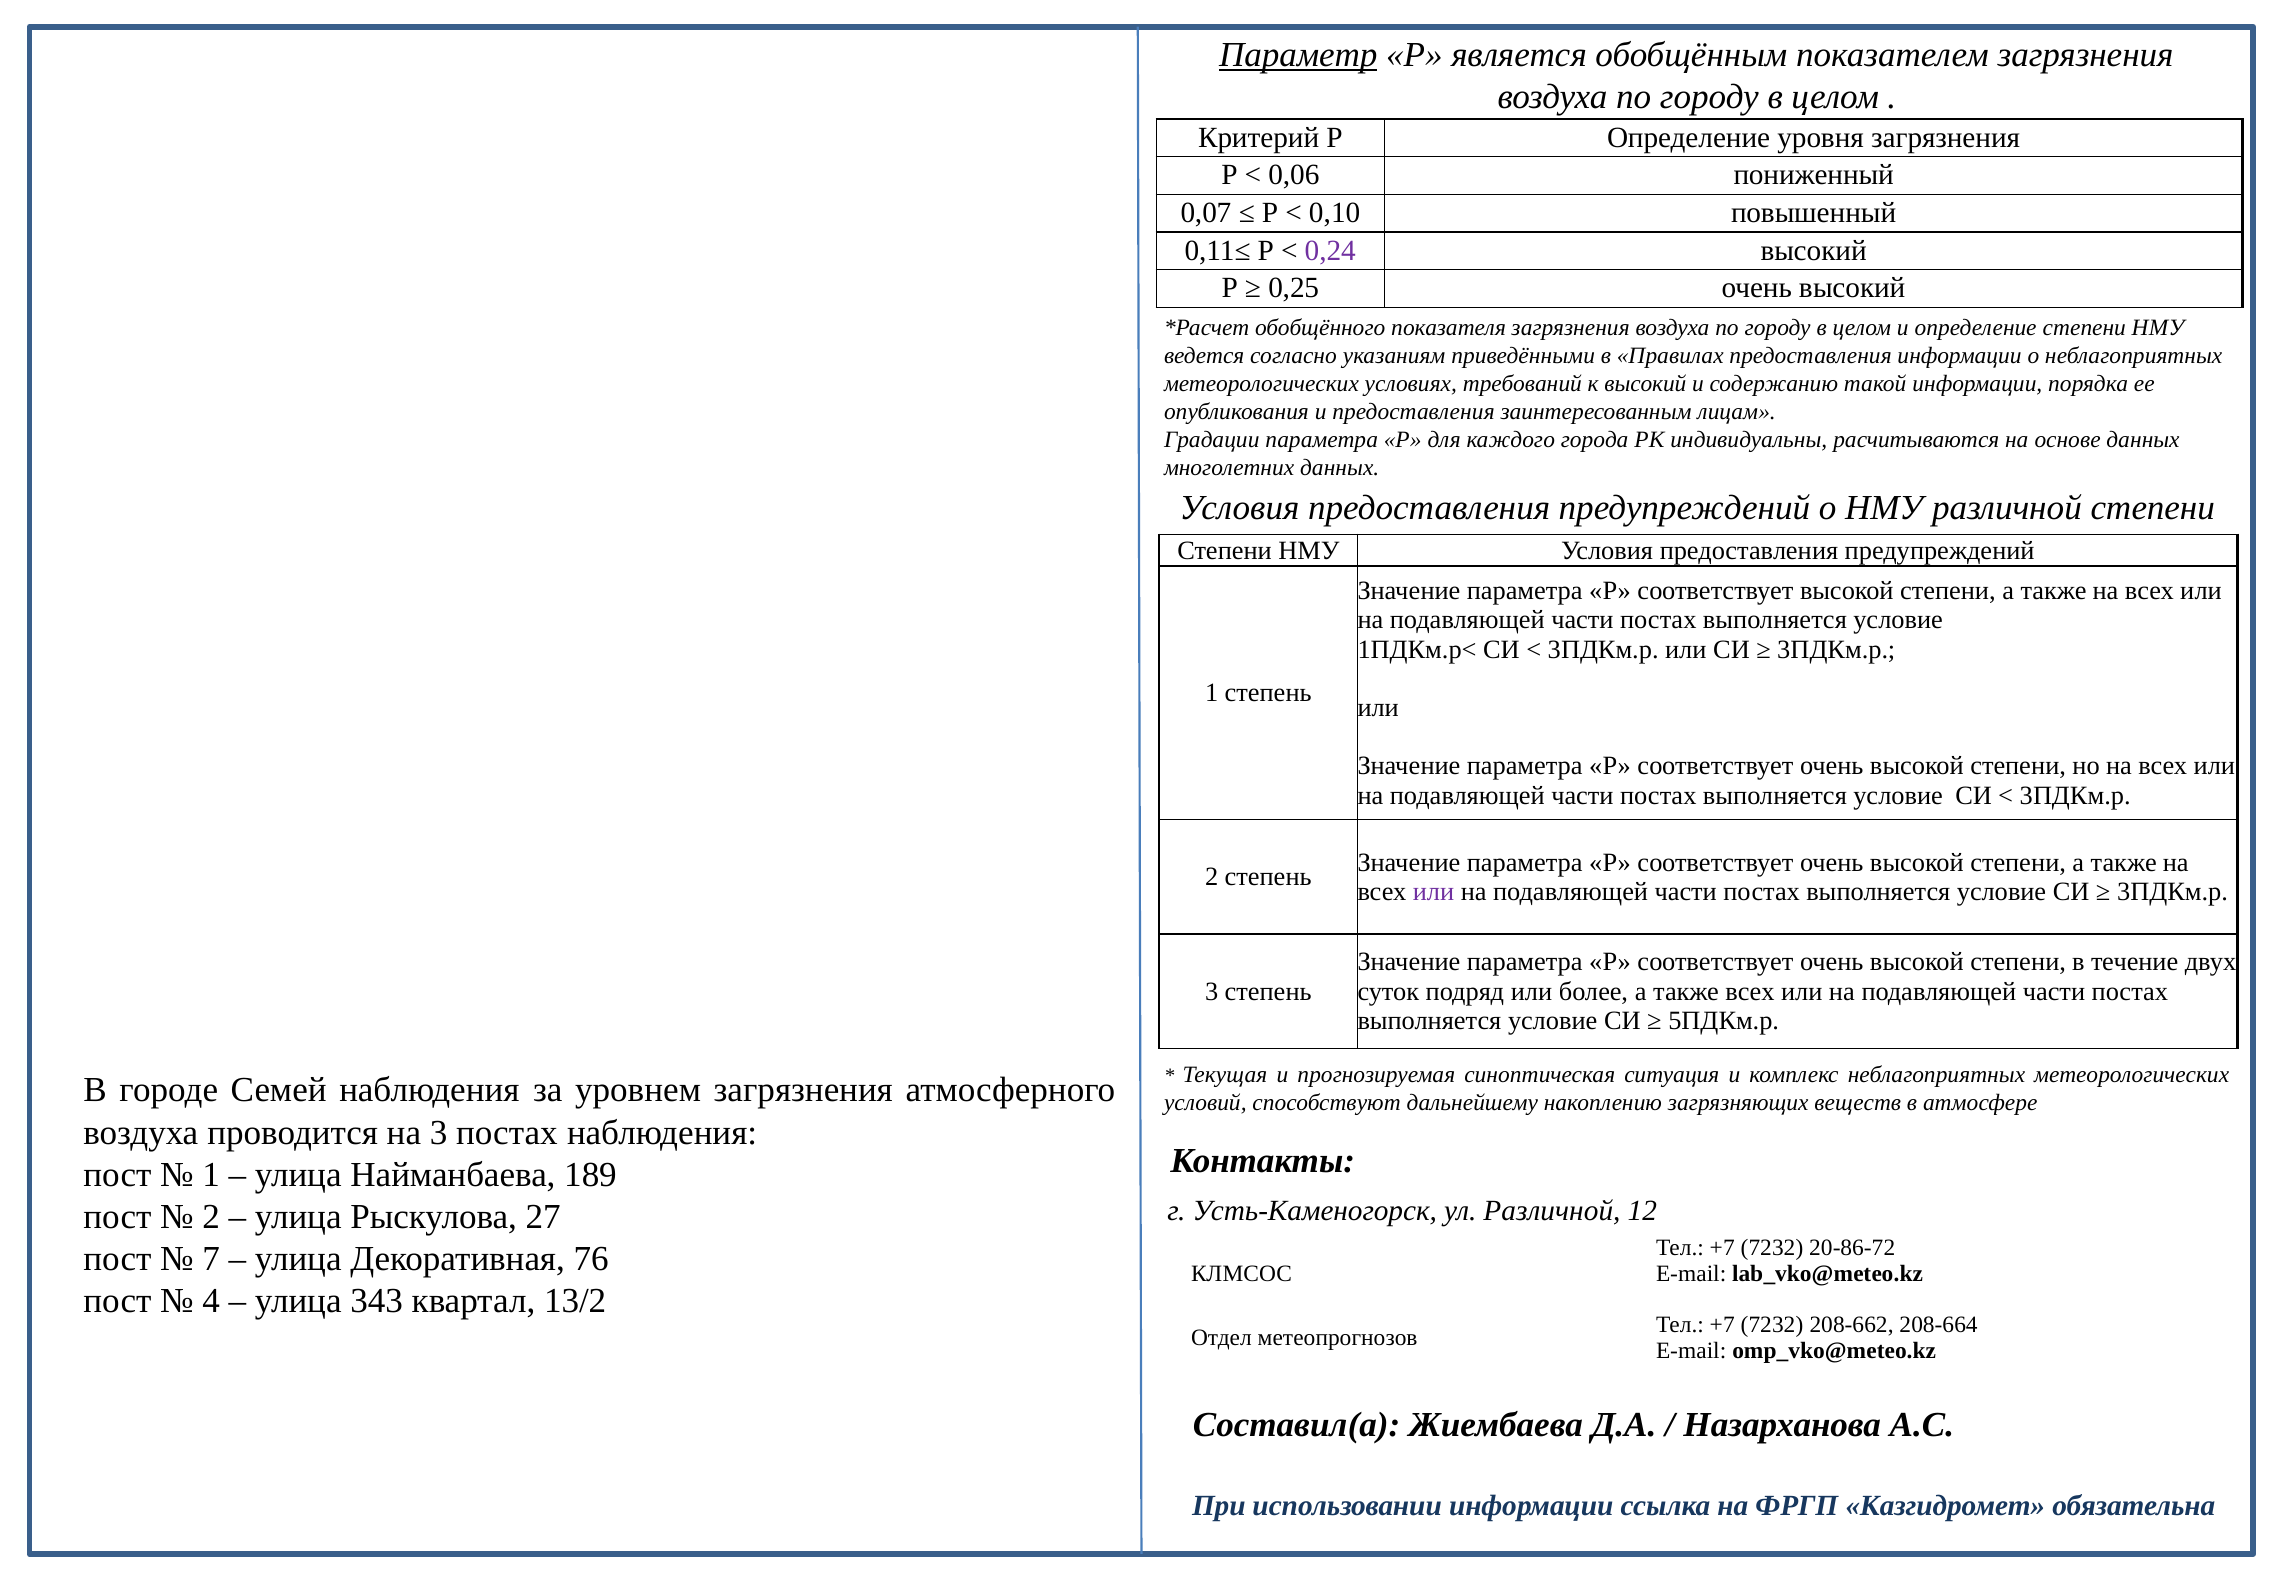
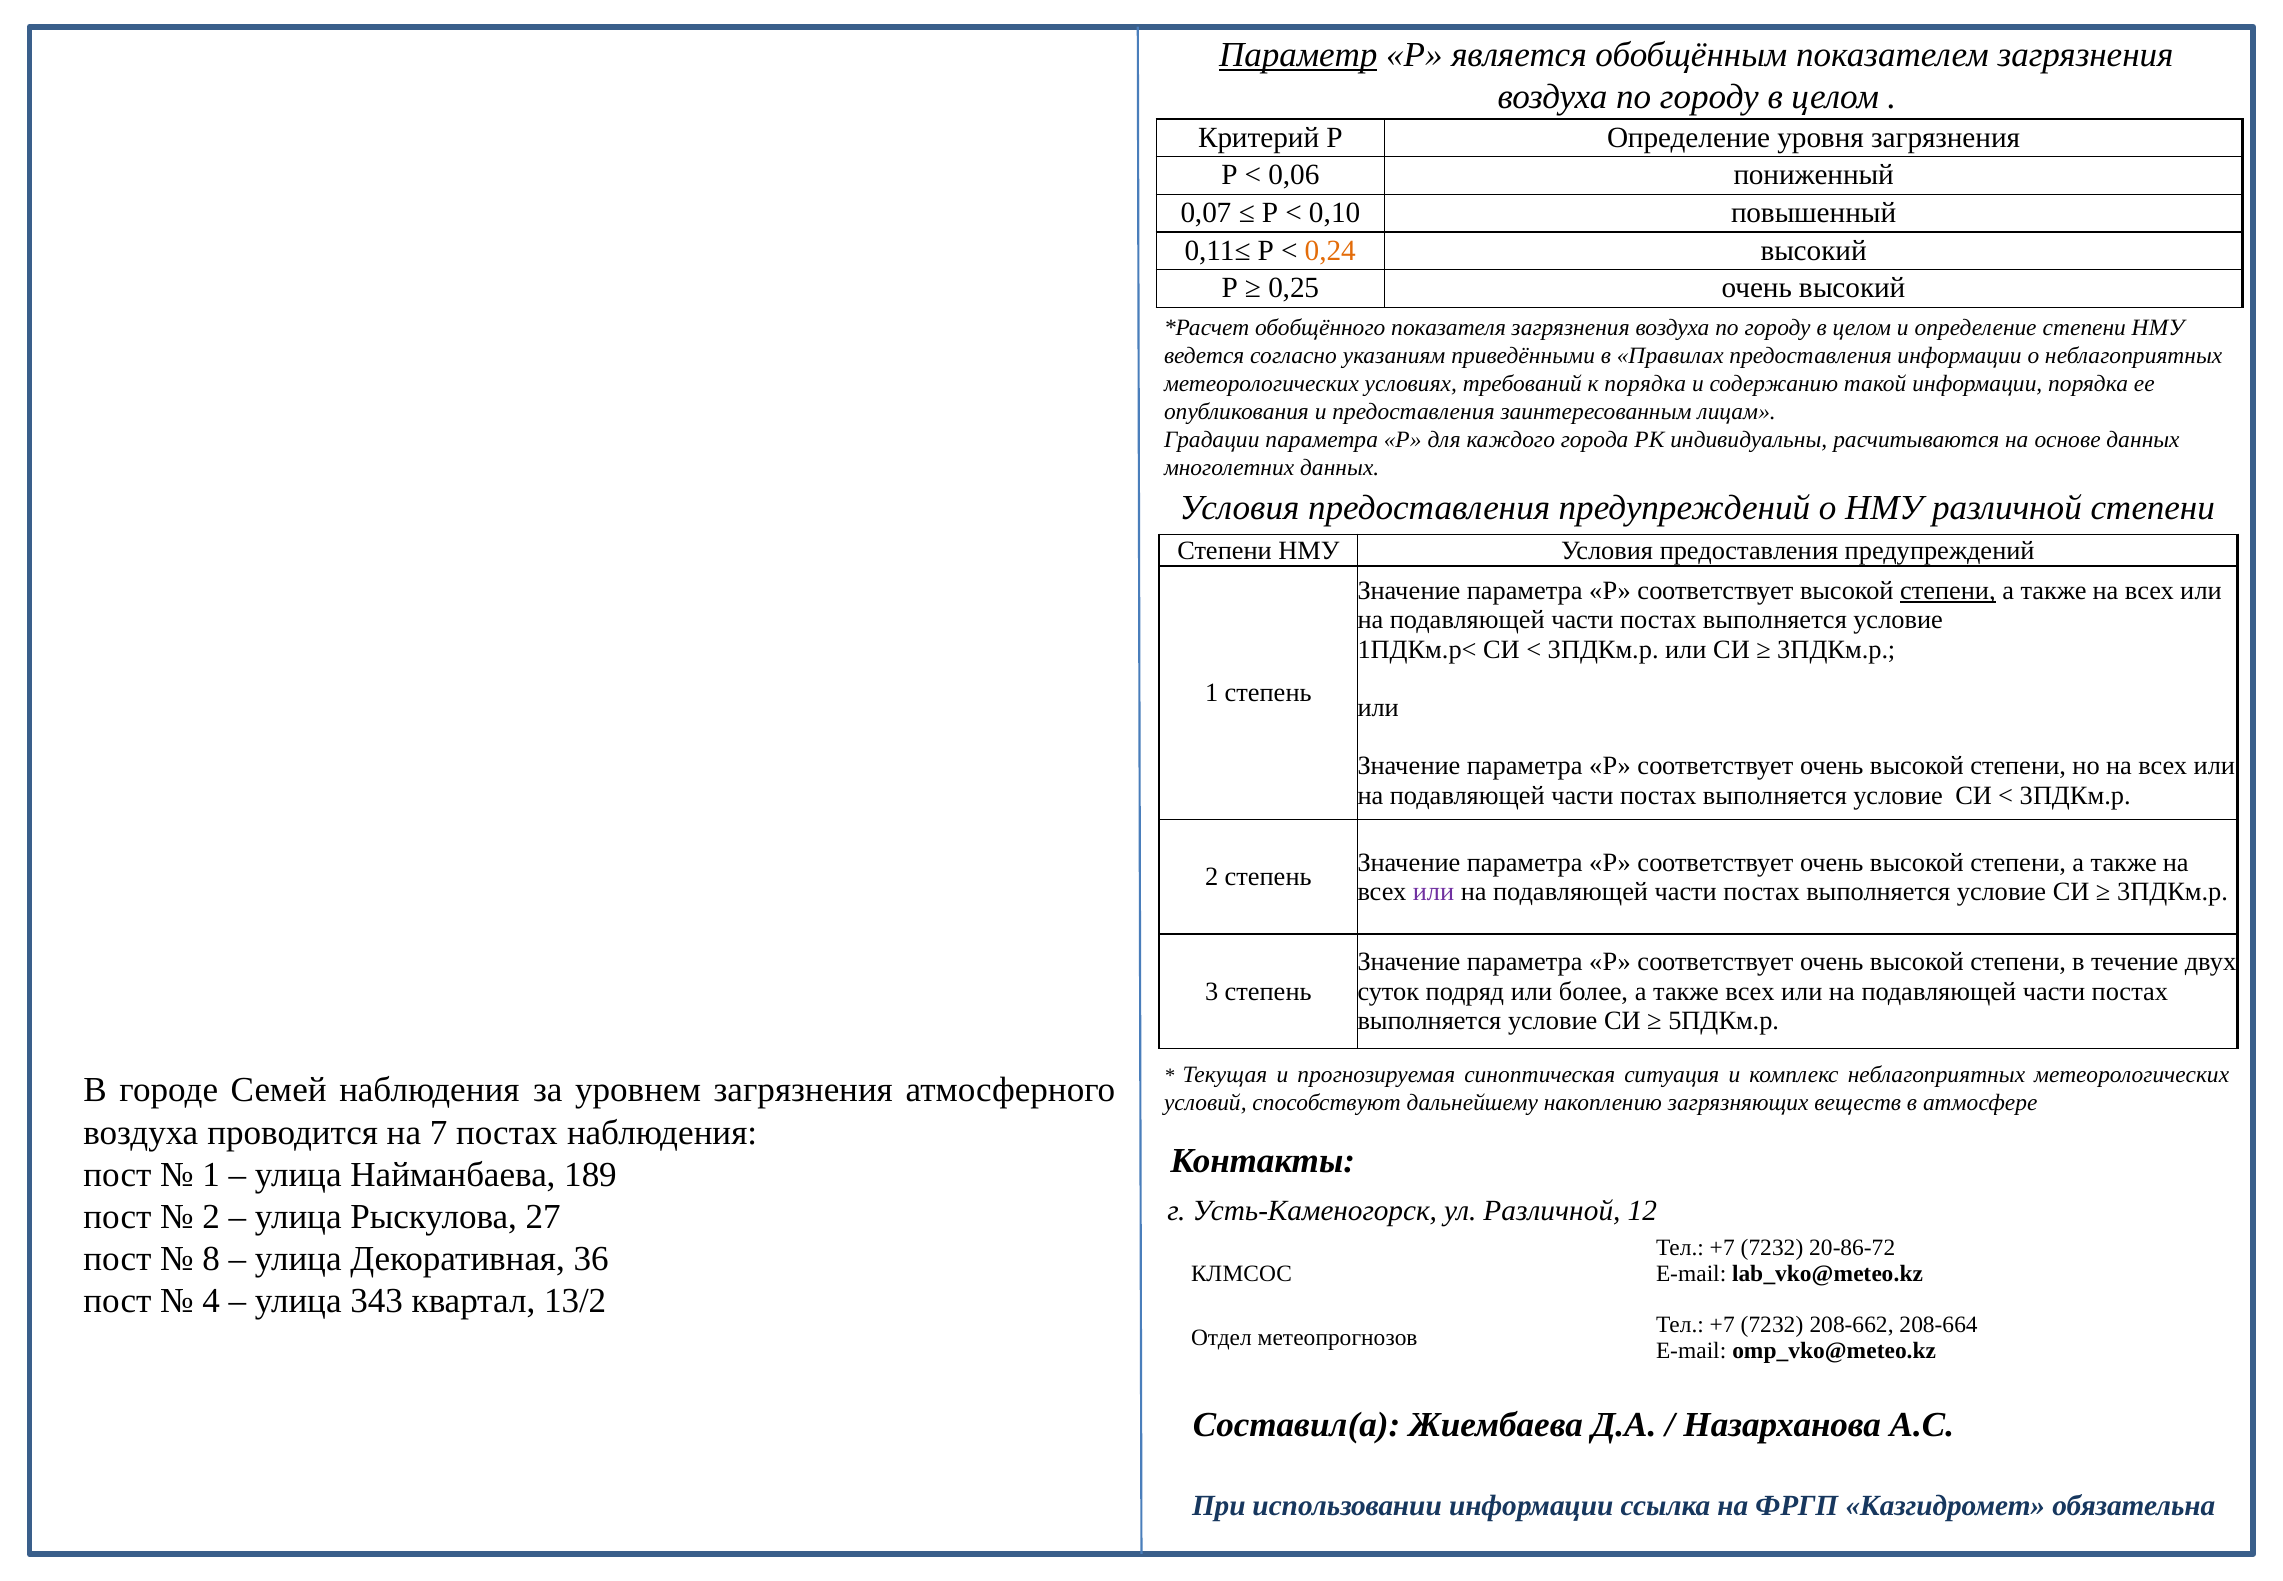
0,24 colour: purple -> orange
к высокий: высокий -> порядка
степени at (1948, 591) underline: none -> present
на 3: 3 -> 7
7: 7 -> 8
76: 76 -> 36
